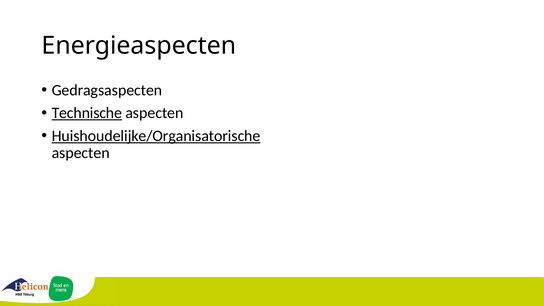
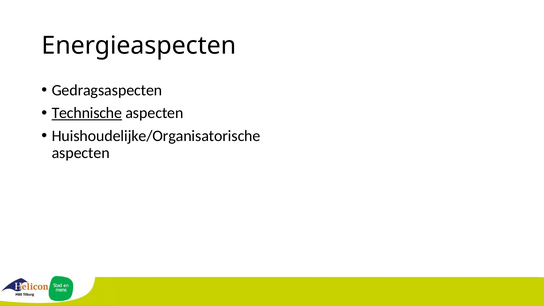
Huishoudelijke/Organisatorische underline: present -> none
